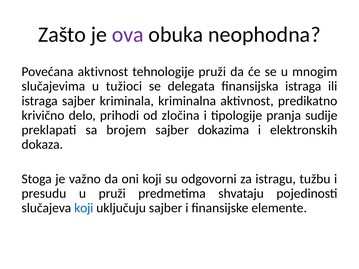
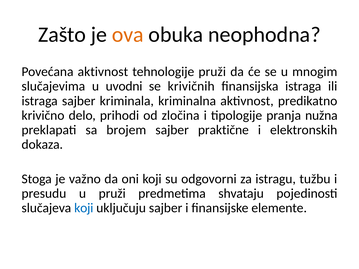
ova colour: purple -> orange
tužioci: tužioci -> uvodni
delegata: delegata -> krivičnih
sudije: sudije -> nužna
dokazima: dokazima -> praktične
